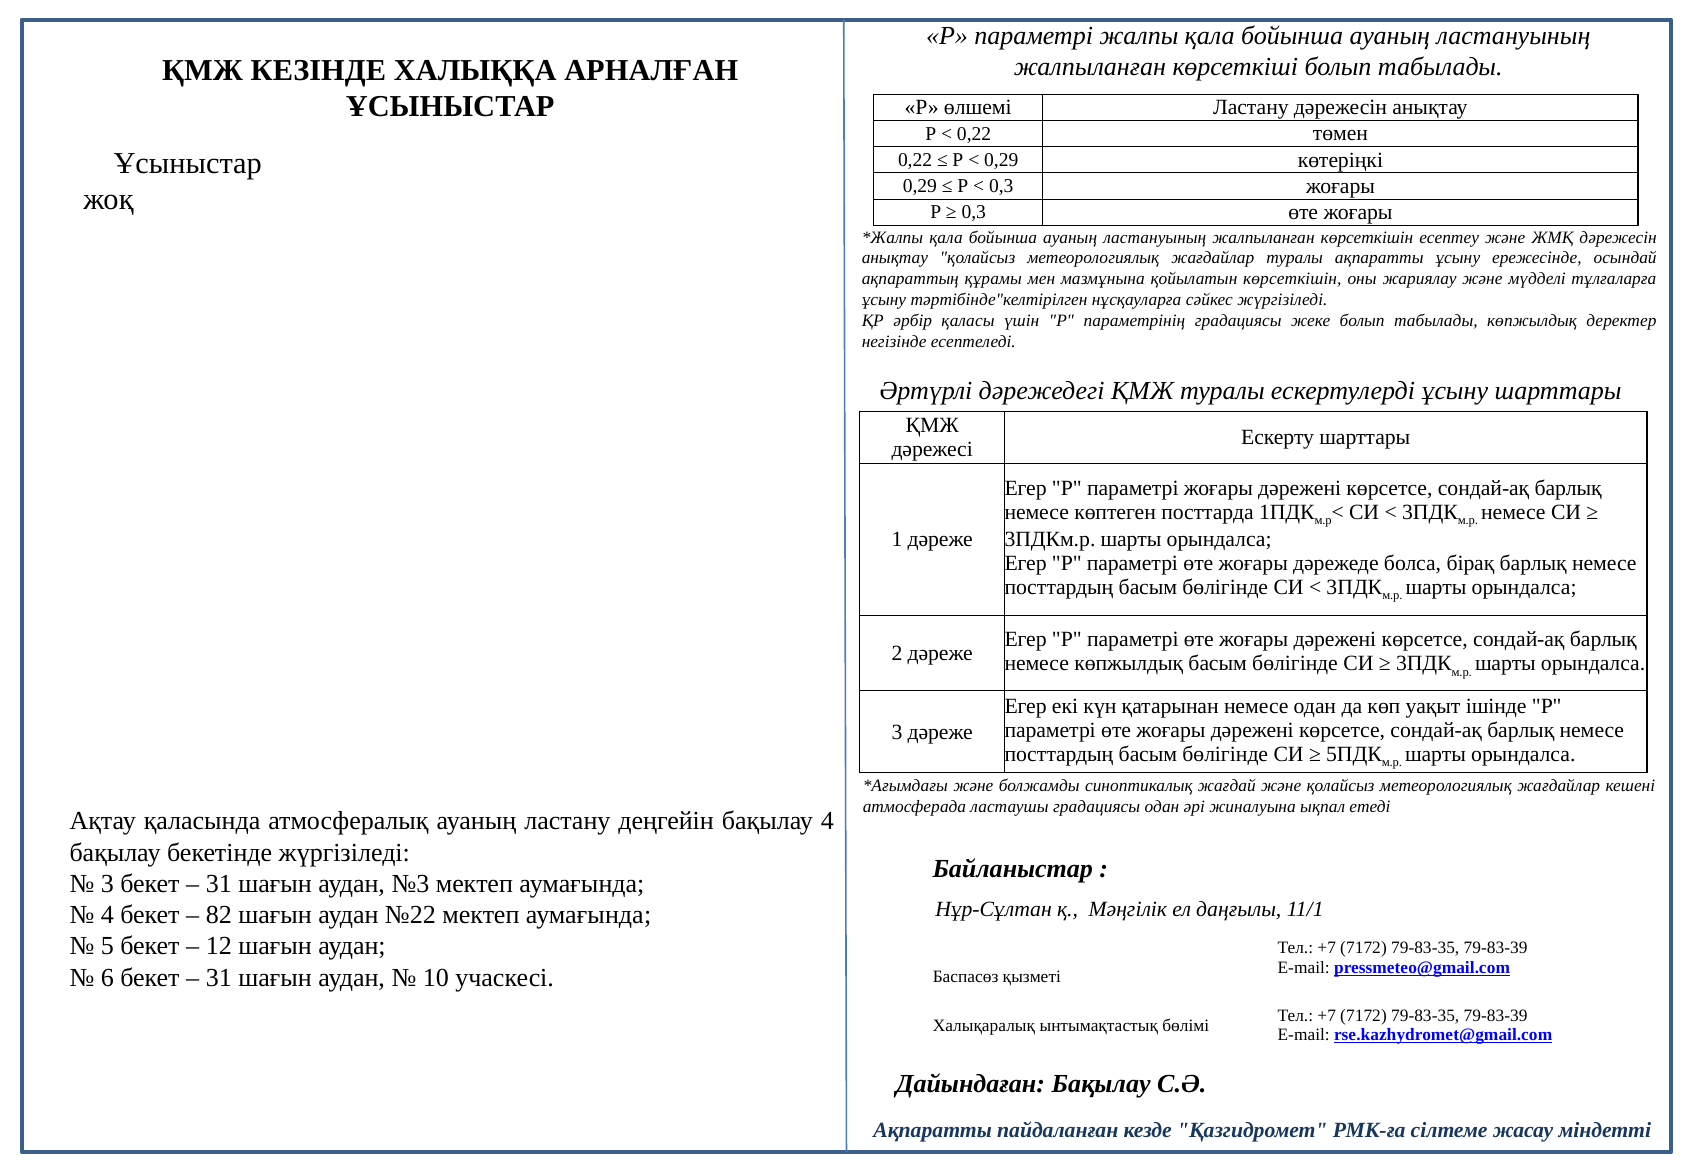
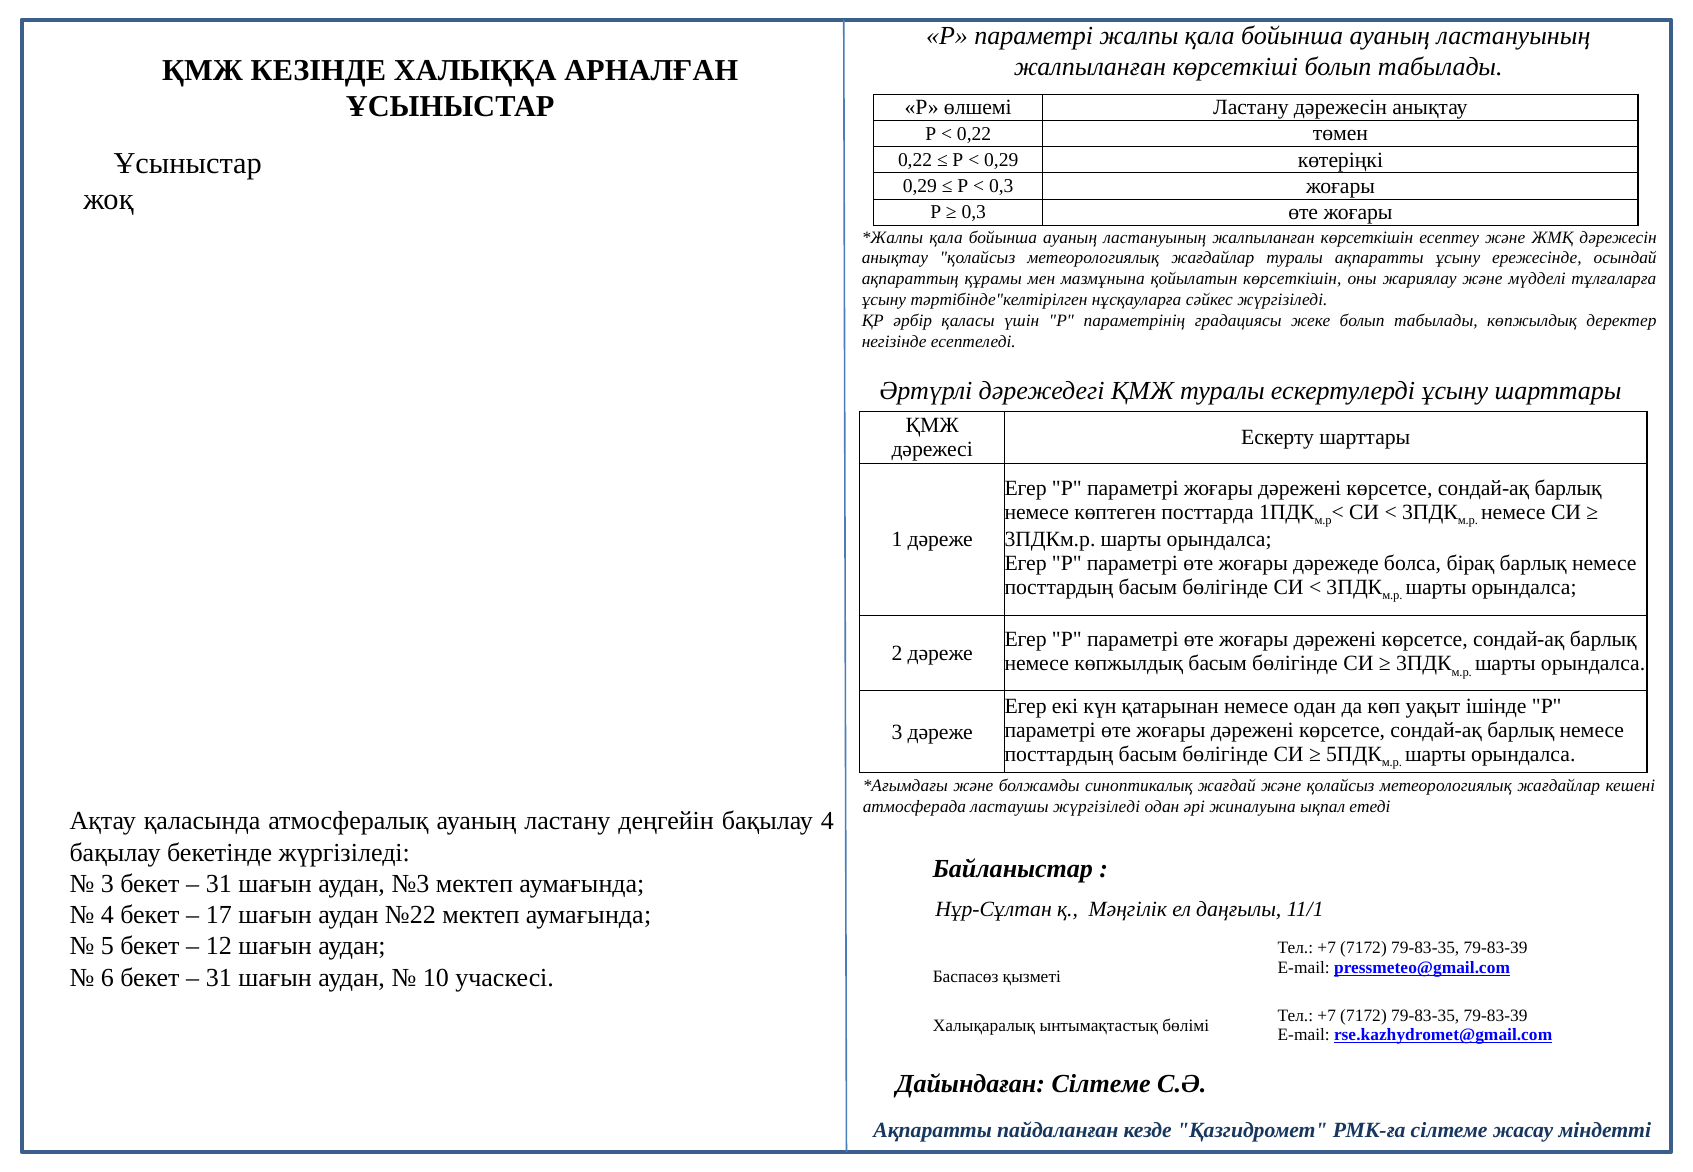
ластаушы градациясы: градациясы -> жүргізіледі
82: 82 -> 17
Дайындаған Бақылау: Бақылау -> Сілтеме
